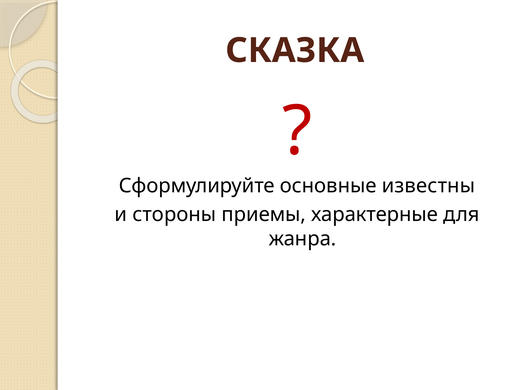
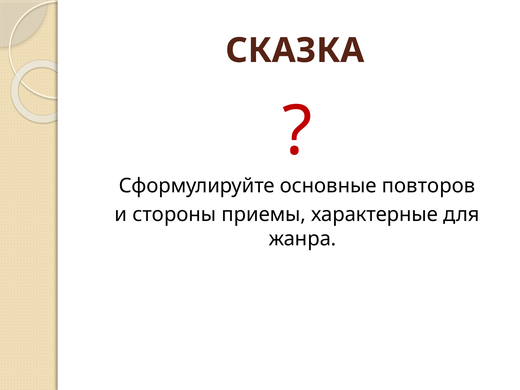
известны: известны -> повторов
